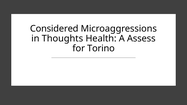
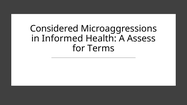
Thoughts: Thoughts -> Informed
Torino: Torino -> Terms
